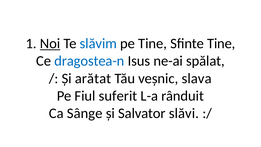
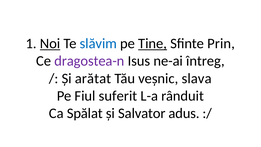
Tine at (153, 44) underline: none -> present
Sfinte Tine: Tine -> Prin
dragostea-n colour: blue -> purple
spălat: spălat -> întreg
Sânge: Sânge -> Spălat
slăvi: slăvi -> adus
